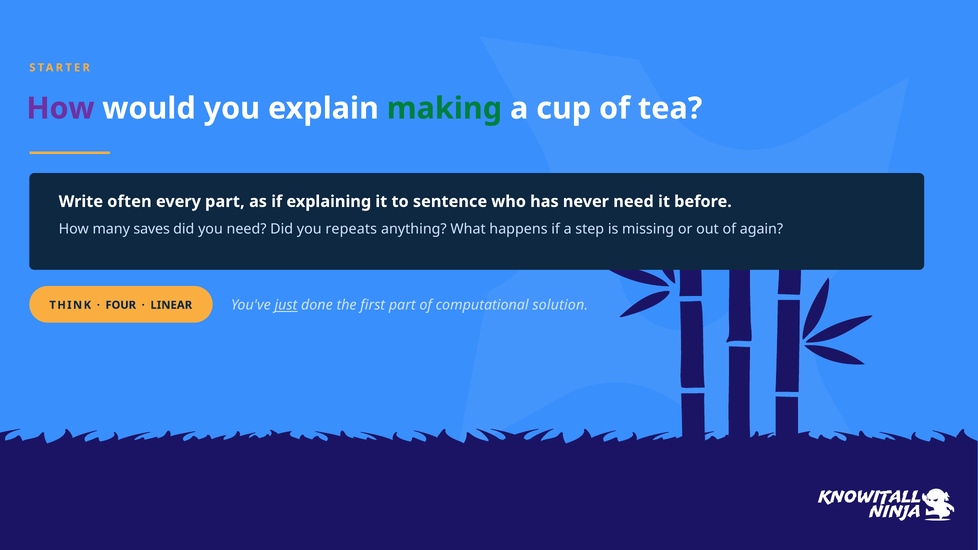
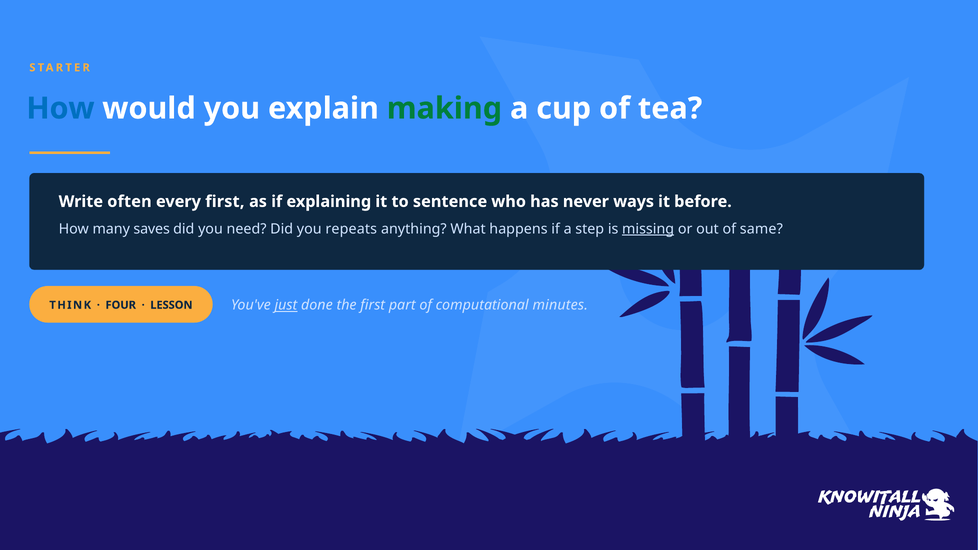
How at (60, 108) colour: purple -> blue
every part: part -> first
never need: need -> ways
missing underline: none -> present
again: again -> same
LINEAR: LINEAR -> LESSON
solution: solution -> minutes
